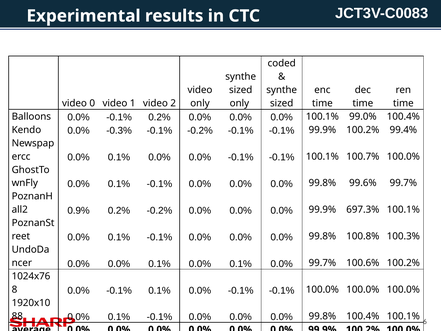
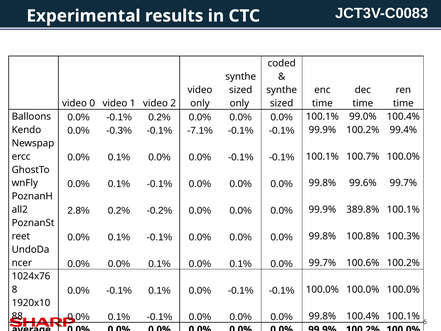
-0.1% -0.2%: -0.2% -> -7.1%
0.9%: 0.9% -> 2.8%
697.3%: 697.3% -> 389.8%
